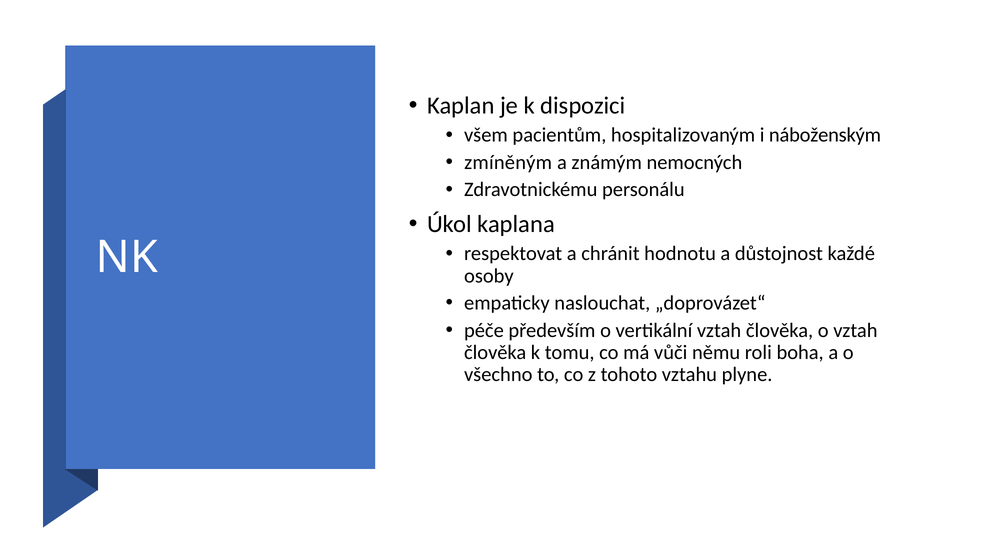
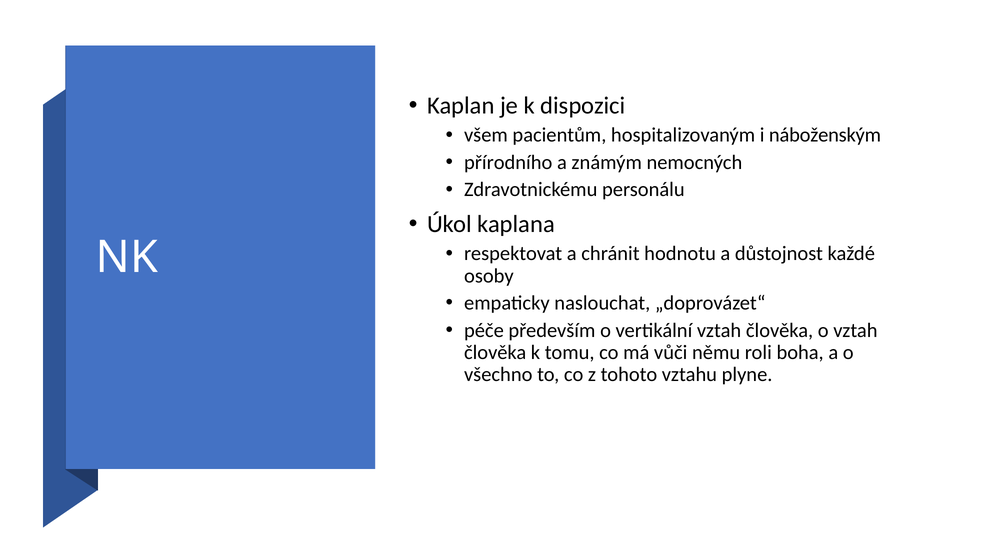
zmíněným: zmíněným -> přírodního
